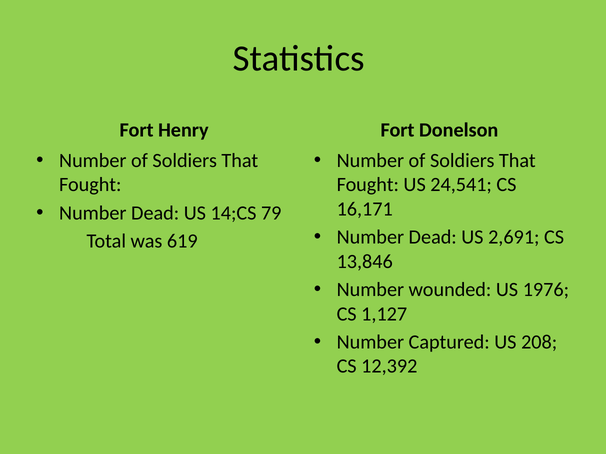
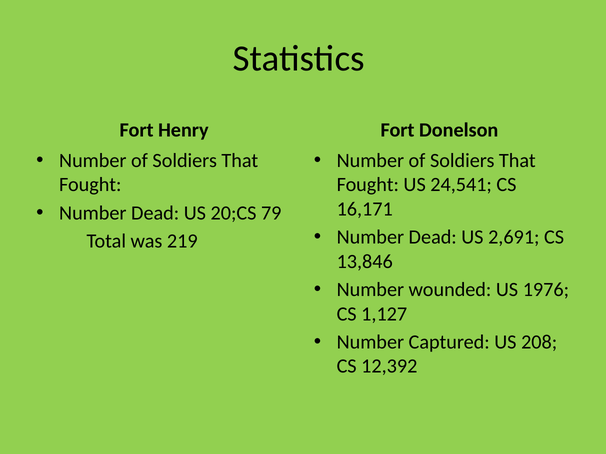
14;CS: 14;CS -> 20;CS
619: 619 -> 219
